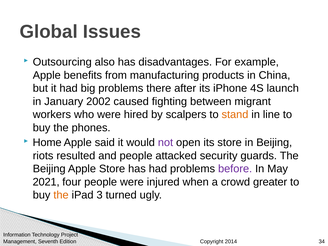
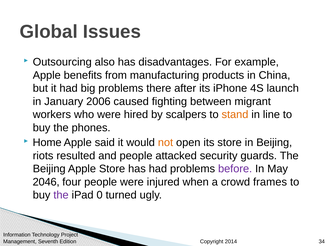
2002: 2002 -> 2006
not colour: purple -> orange
2021: 2021 -> 2046
greater: greater -> frames
the at (61, 195) colour: orange -> purple
3: 3 -> 0
